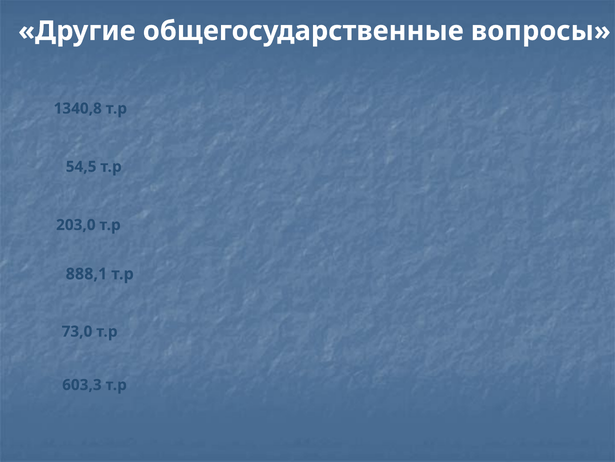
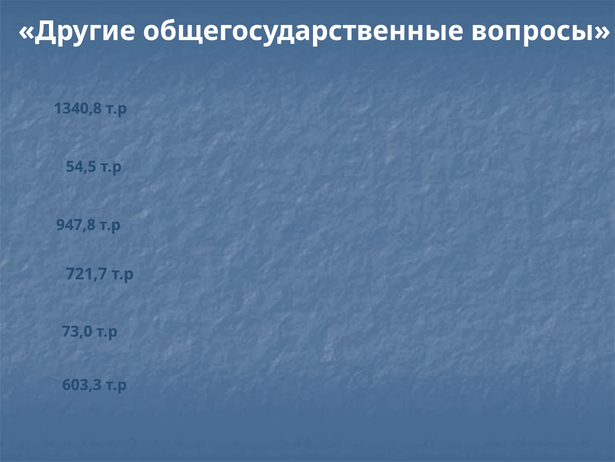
203,0: 203,0 -> 947,8
888,1: 888,1 -> 721,7
